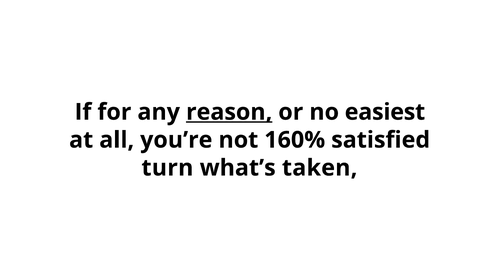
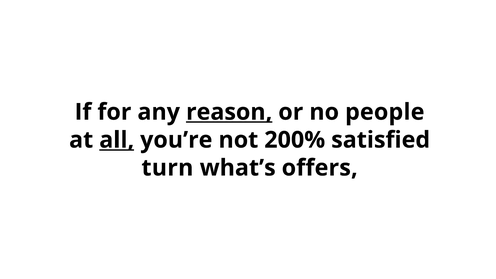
easiest: easiest -> people
all underline: none -> present
160%: 160% -> 200%
taken: taken -> offers
